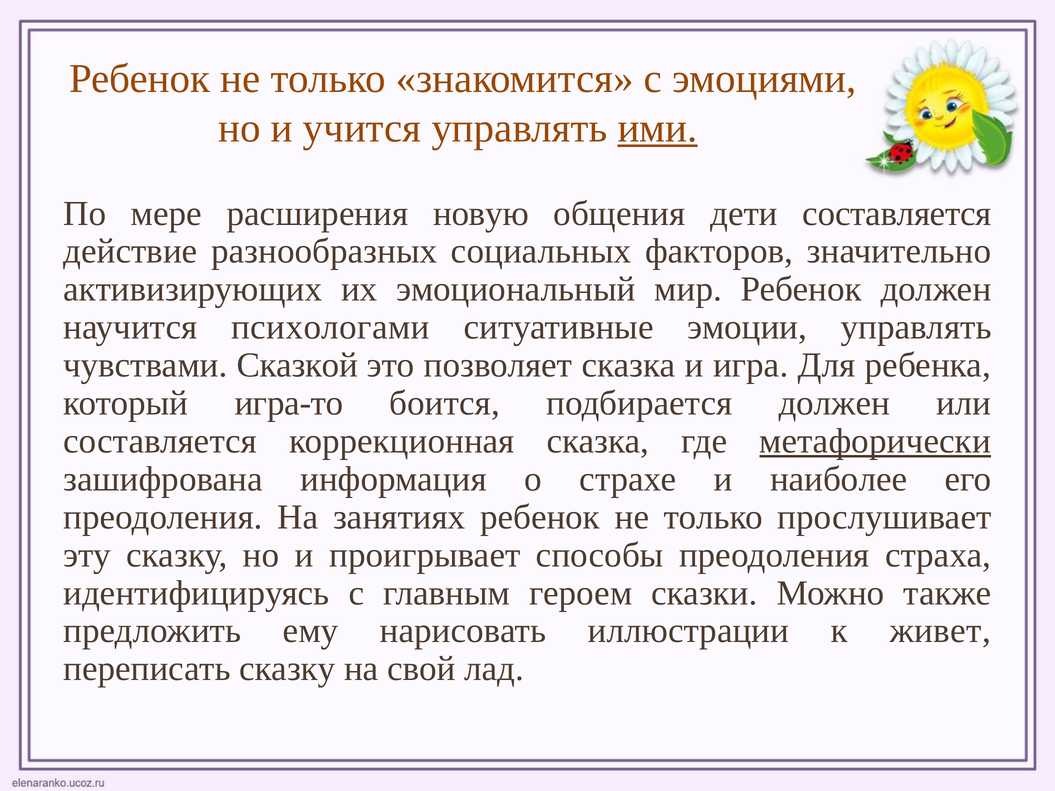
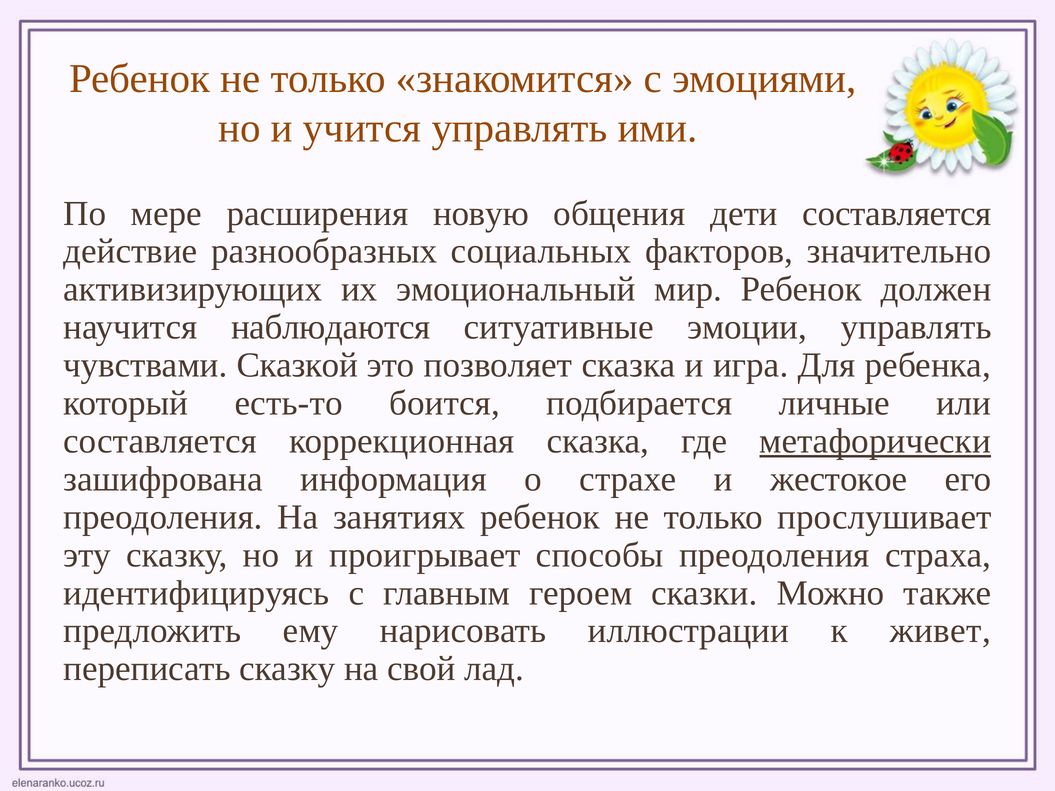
ими underline: present -> none
психологами: психологами -> наблюдаются
игра-то: игра-то -> есть-то
подбирается должен: должен -> личные
наиболее: наиболее -> жестокое
